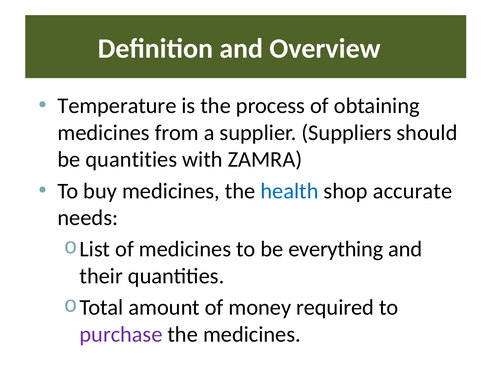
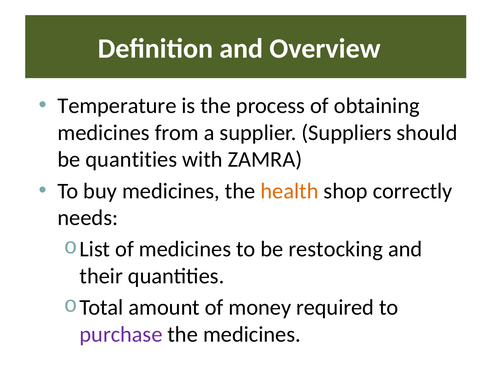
health colour: blue -> orange
accurate: accurate -> correctly
everything: everything -> restocking
